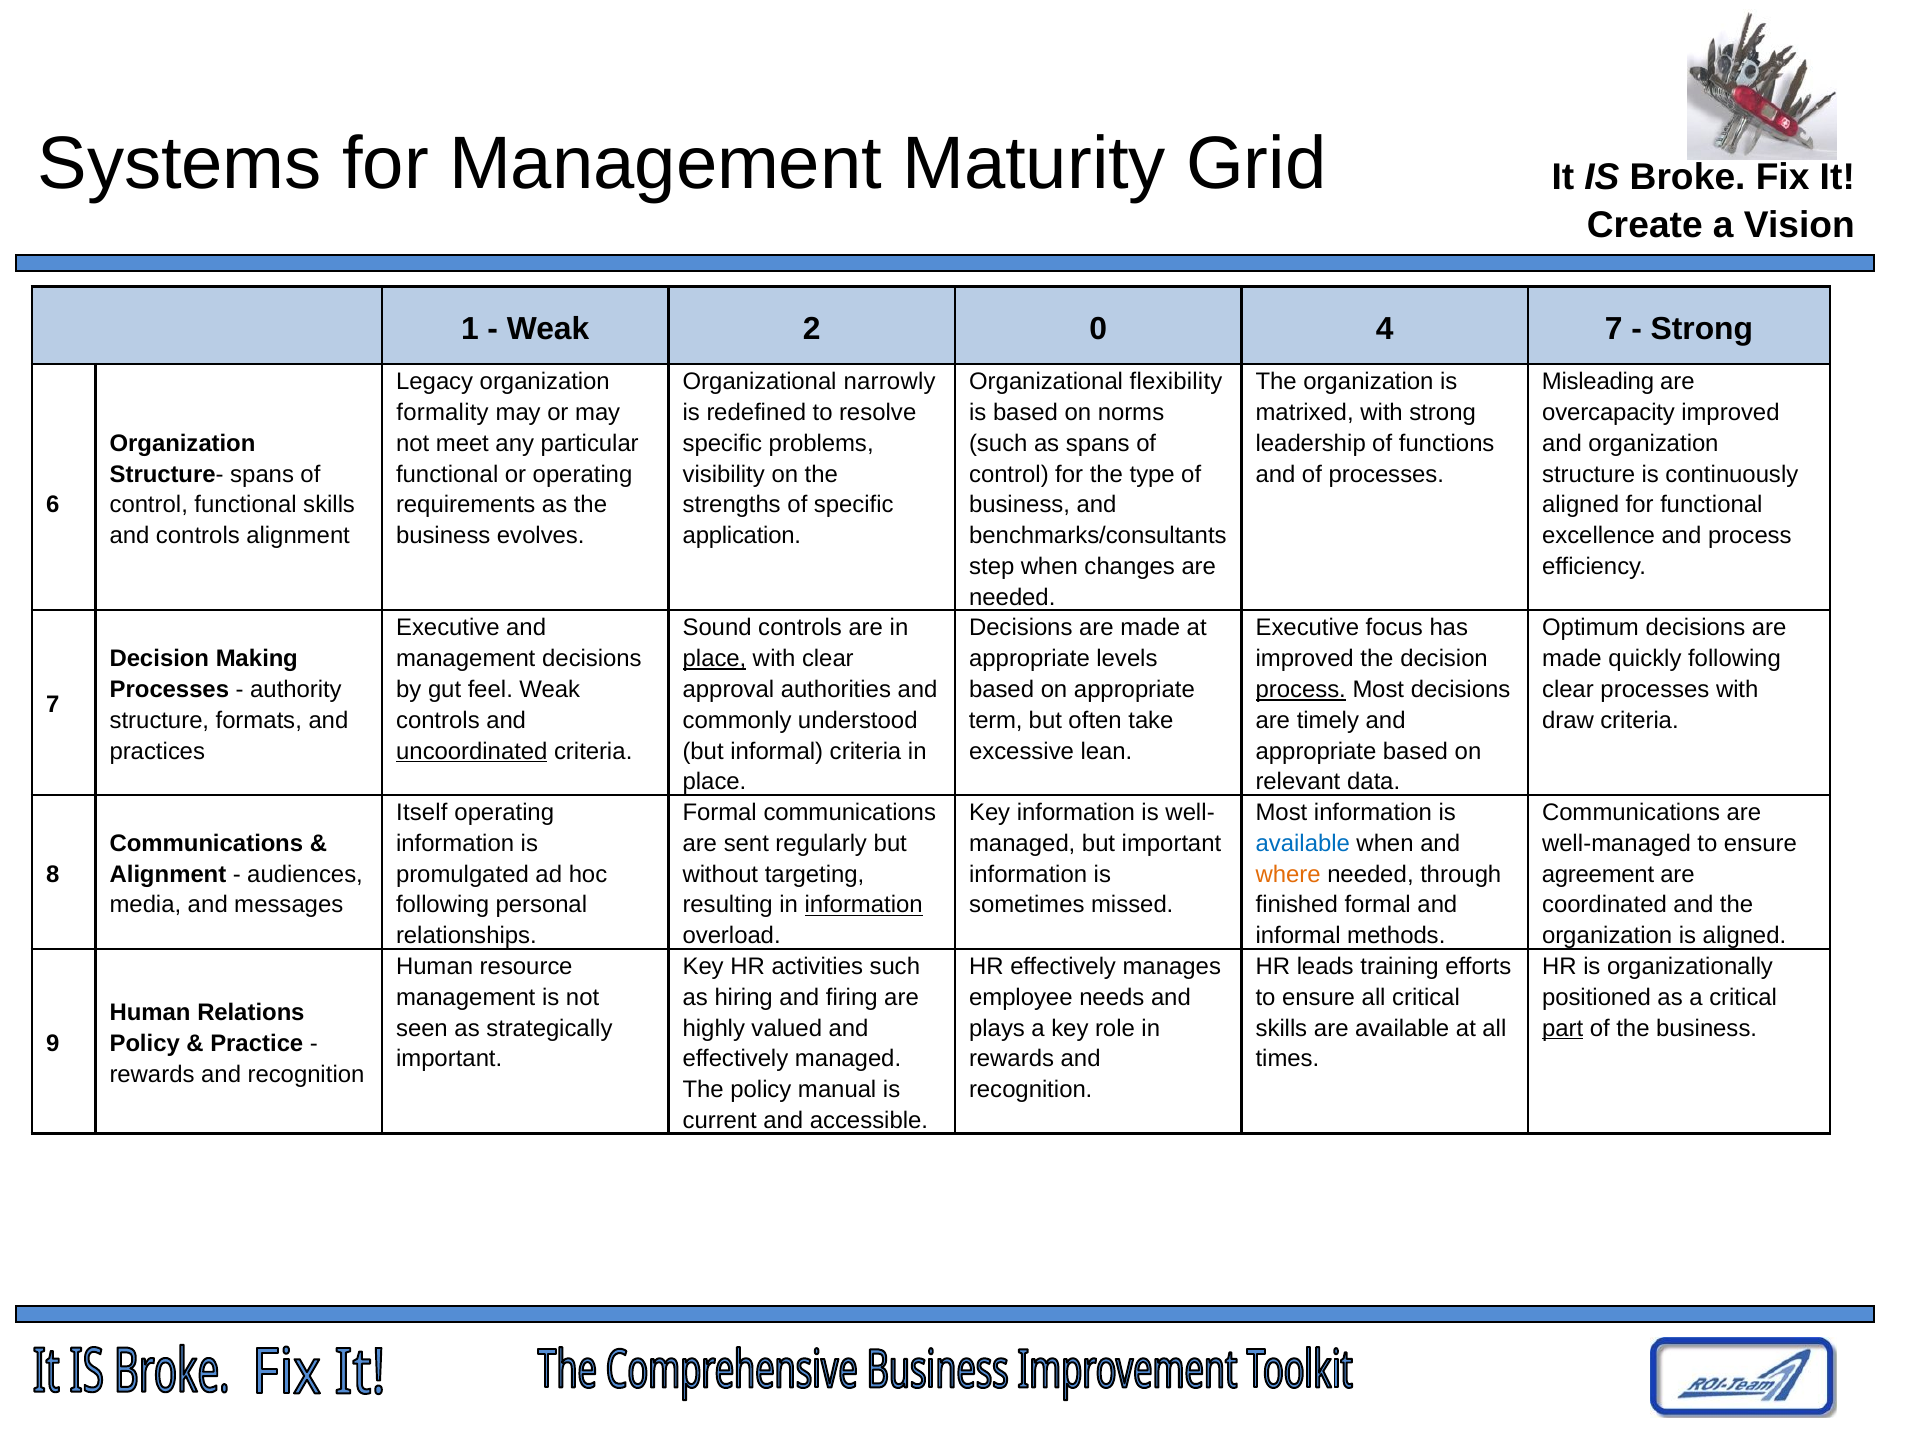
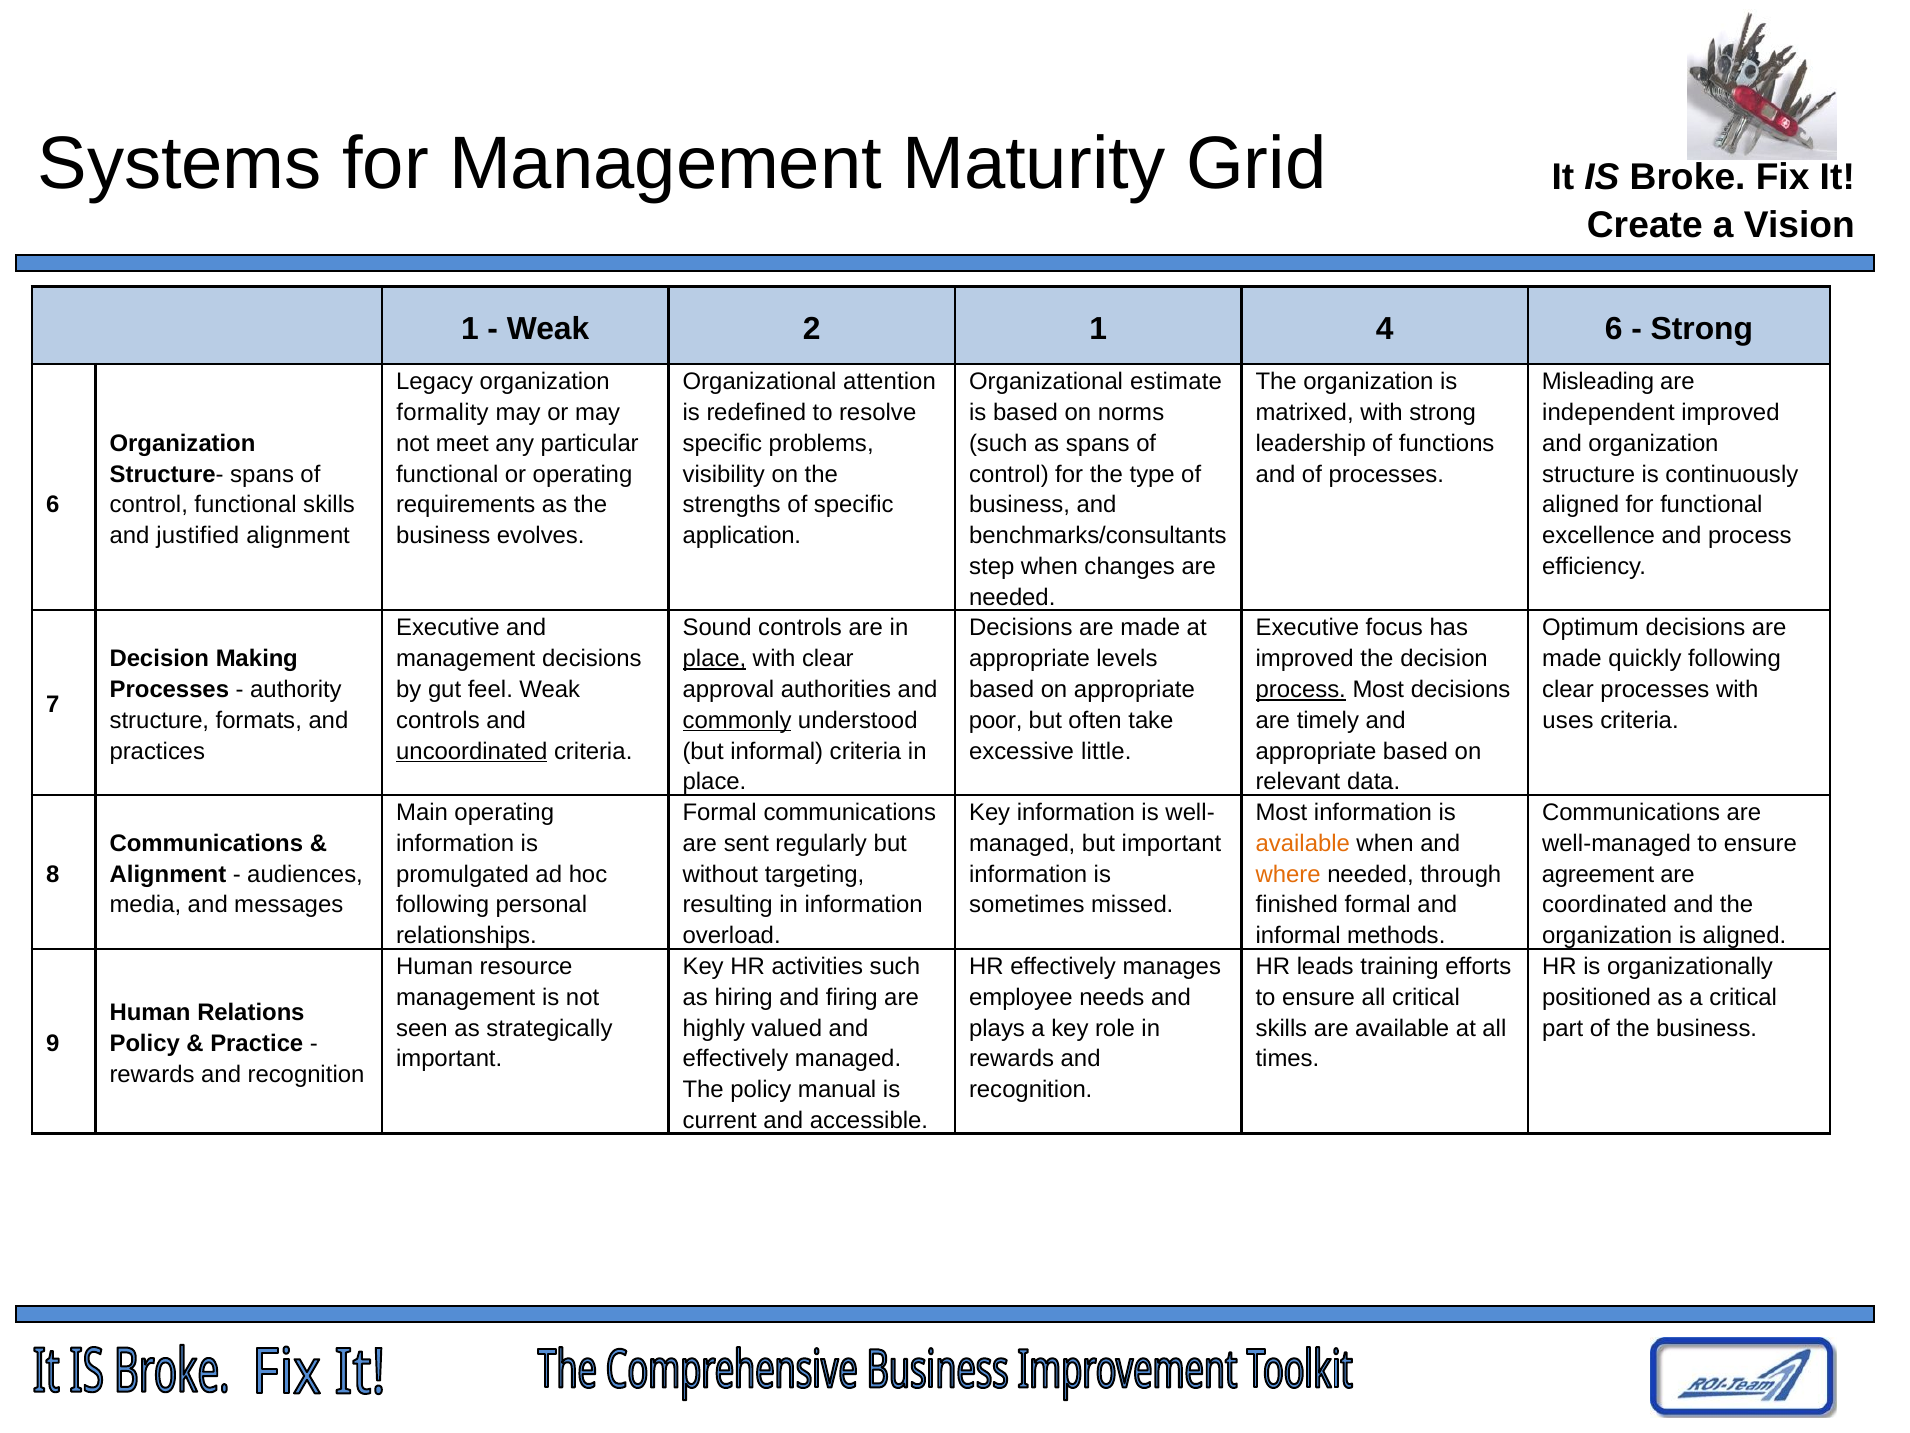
2 0: 0 -> 1
4 7: 7 -> 6
narrowly: narrowly -> attention
flexibility: flexibility -> estimate
overcapacity: overcapacity -> independent
and controls: controls -> justified
commonly underline: none -> present
term: term -> poor
draw: draw -> uses
lean: lean -> little
Itself: Itself -> Main
available at (1303, 843) colour: blue -> orange
information at (864, 905) underline: present -> none
part underline: present -> none
